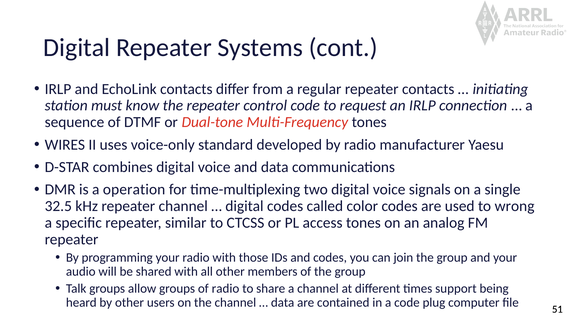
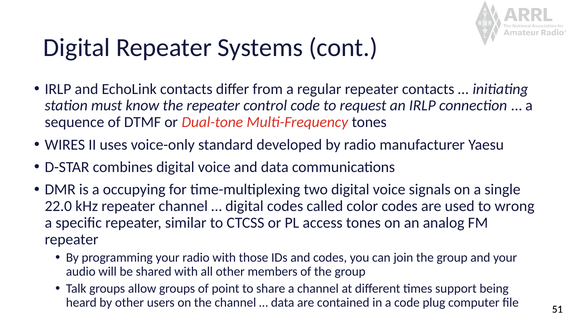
operation: operation -> occupying
32.5: 32.5 -> 22.0
of radio: radio -> point
